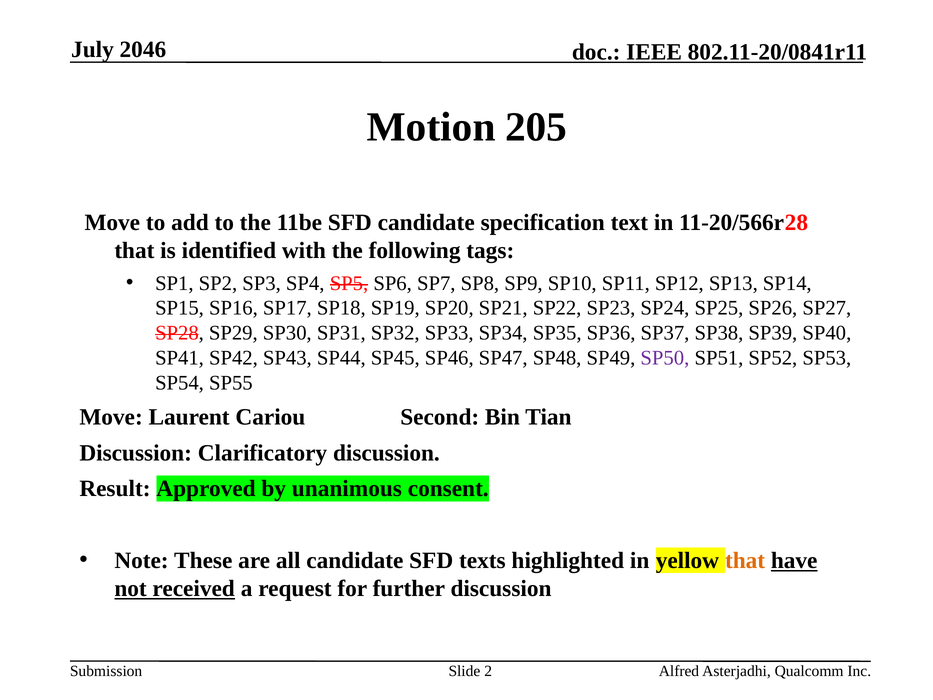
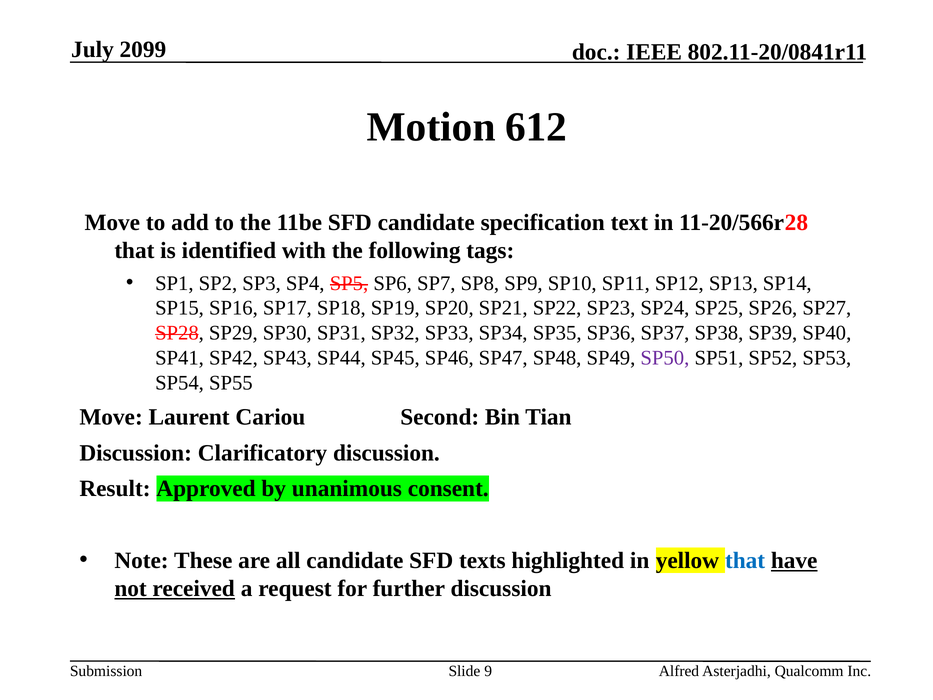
2046: 2046 -> 2099
205: 205 -> 612
that at (745, 560) colour: orange -> blue
2: 2 -> 9
